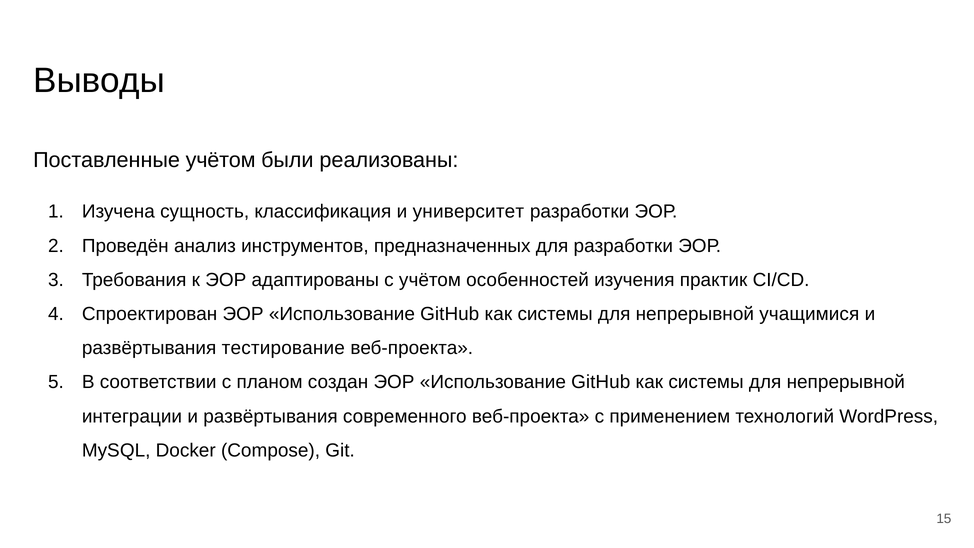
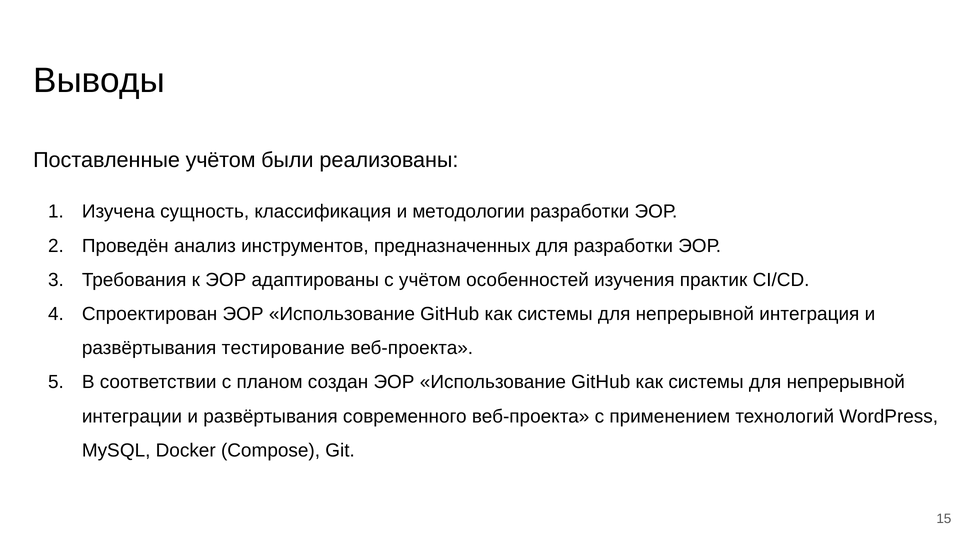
университет: университет -> методологии
учащимися: учащимися -> интеграция
